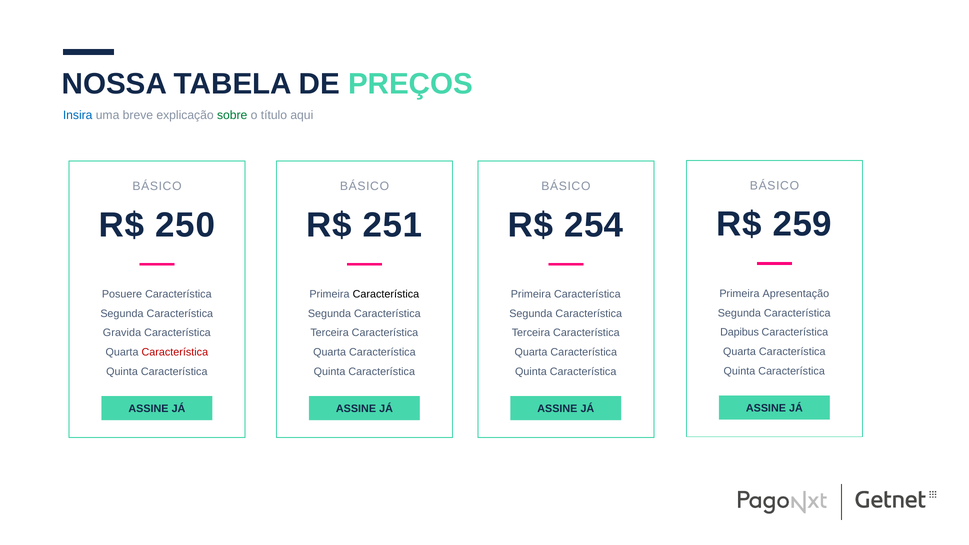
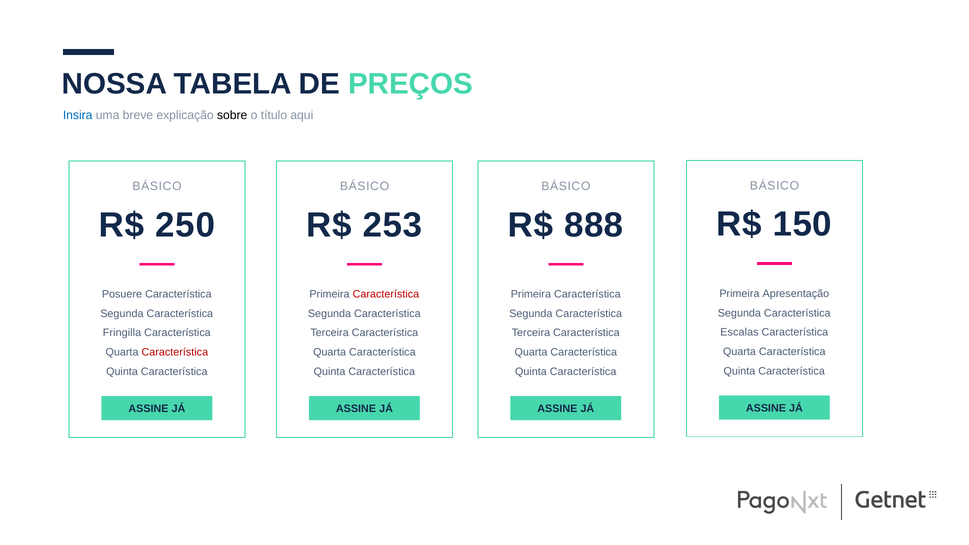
sobre colour: green -> black
259: 259 -> 150
251: 251 -> 253
254: 254 -> 888
Característica at (386, 294) colour: black -> red
Dapibus: Dapibus -> Escalas
Gravida: Gravida -> Fringilla
